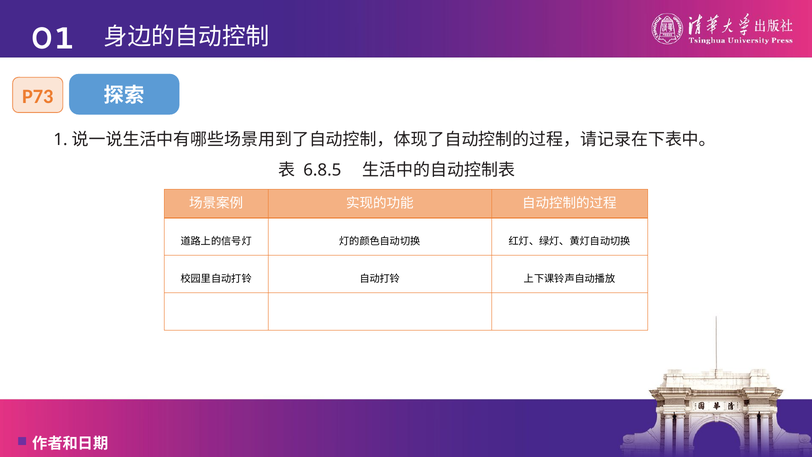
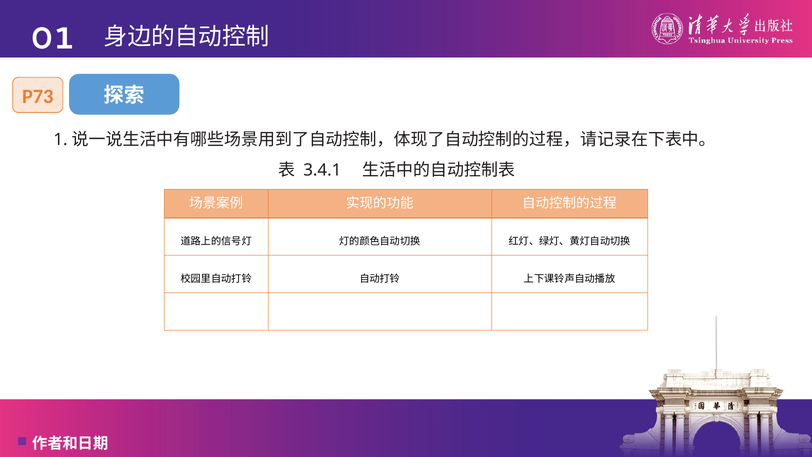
6.8.5: 6.8.5 -> 3.4.1
